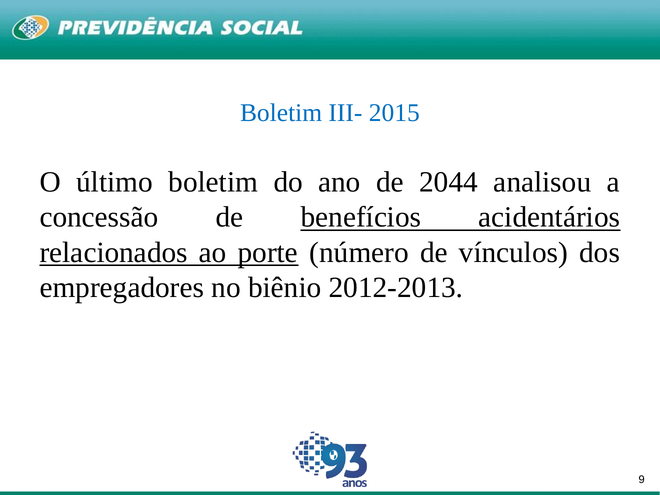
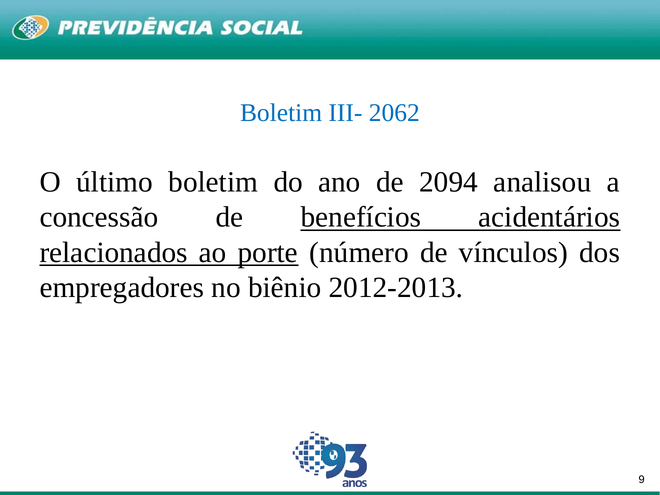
2015: 2015 -> 2062
2044: 2044 -> 2094
